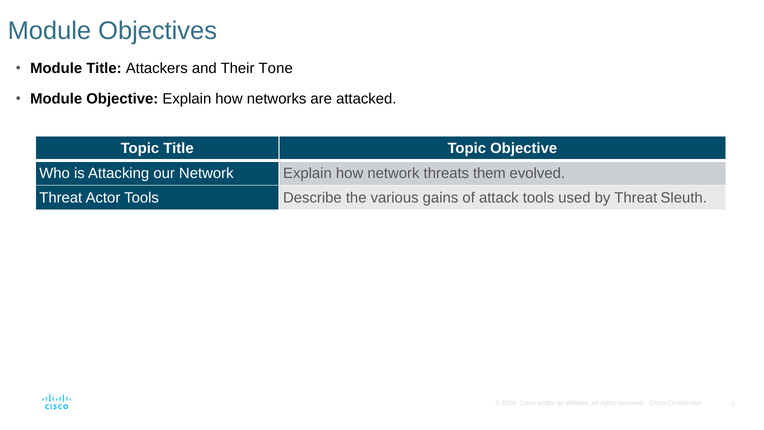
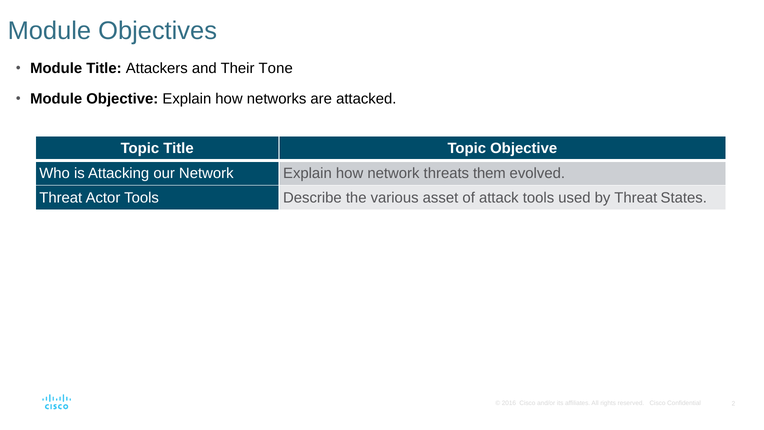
gains: gains -> asset
Sleuth: Sleuth -> States
